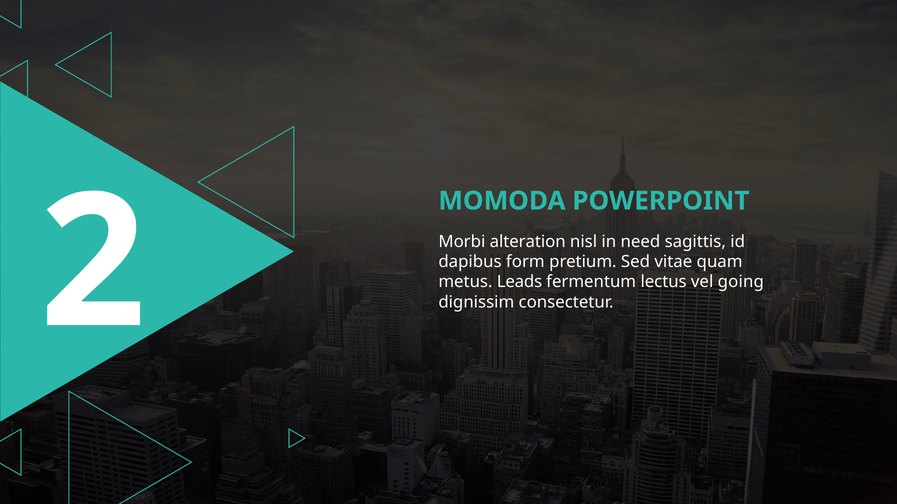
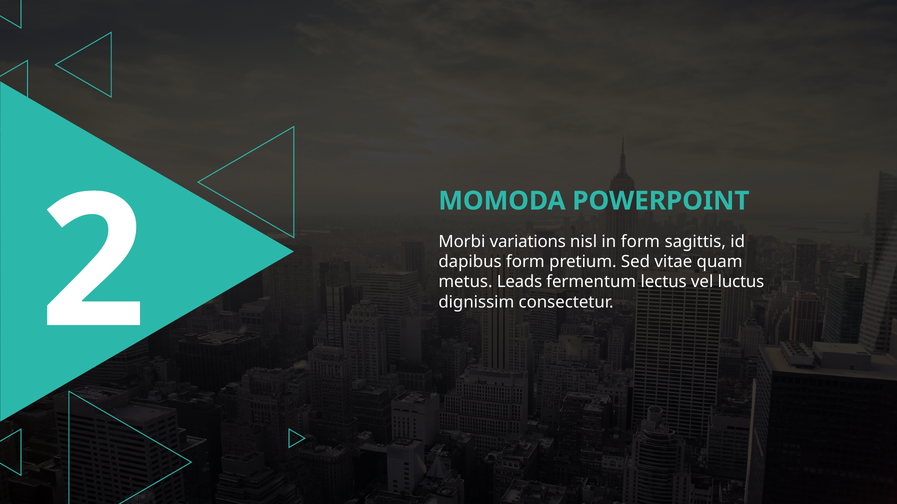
alteration: alteration -> variations
in need: need -> form
going: going -> luctus
